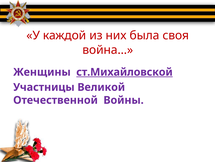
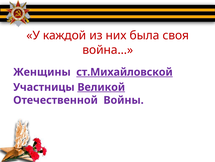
Великой underline: none -> present
